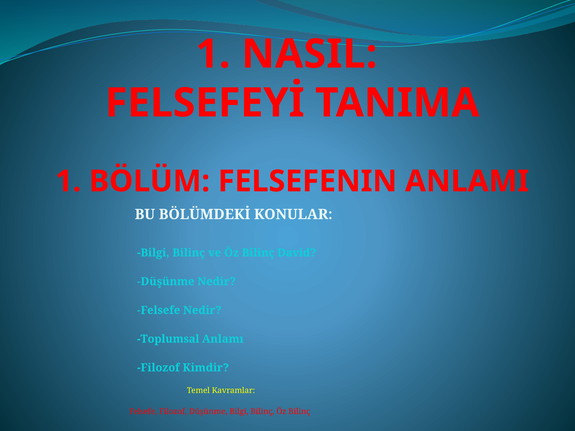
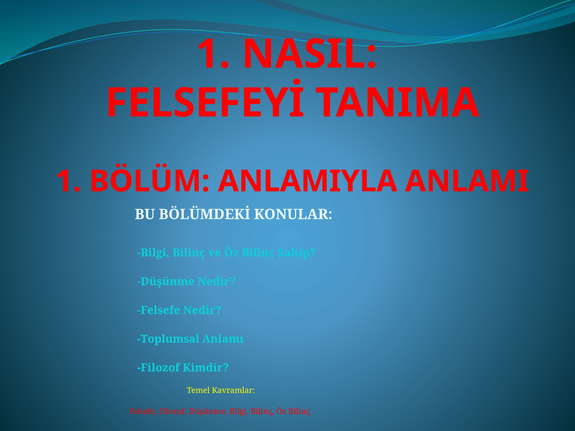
FELSEFENIN: FELSEFENIN -> ANLAMIYLA
David: David -> Sahip
